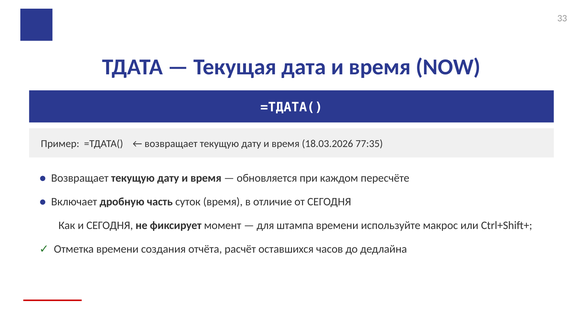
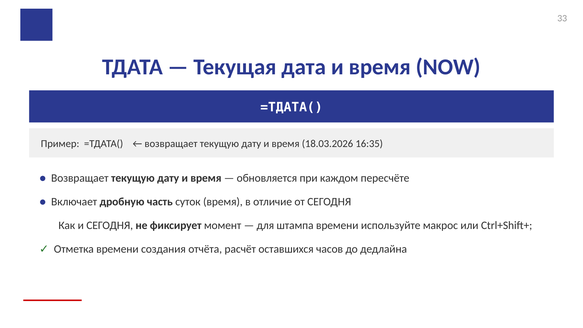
77:35: 77:35 -> 16:35
